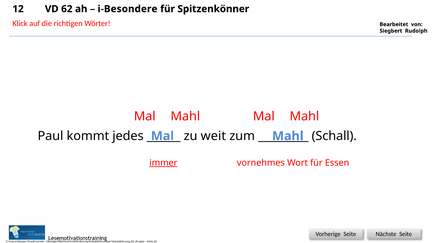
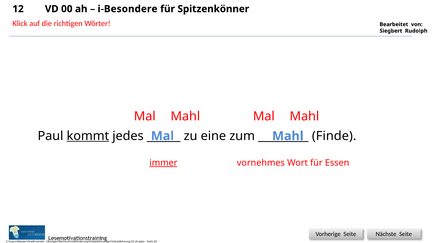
62: 62 -> 00
kommt underline: none -> present
weit: weit -> eine
Schall: Schall -> Finde
